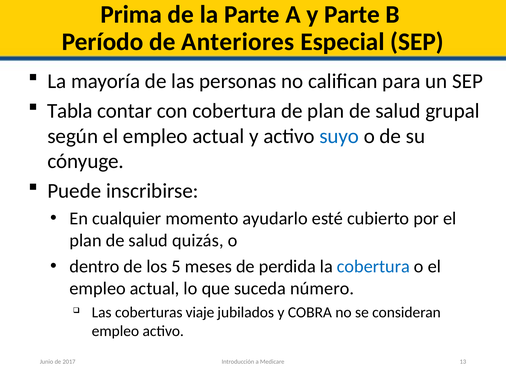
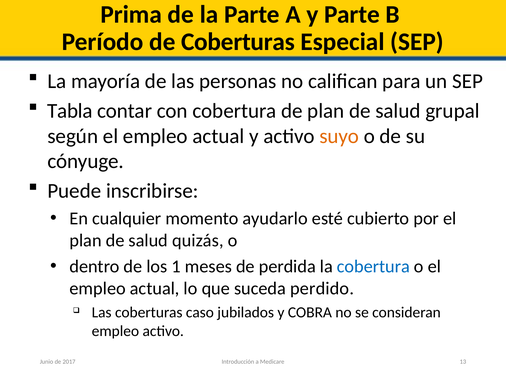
de Anteriores: Anteriores -> Coberturas
suyo colour: blue -> orange
5: 5 -> 1
número: número -> perdido
viaje: viaje -> caso
